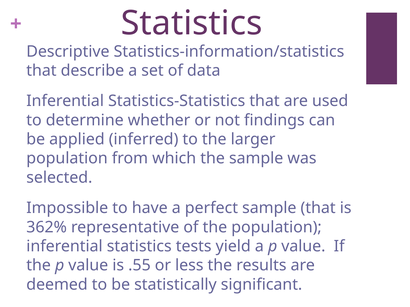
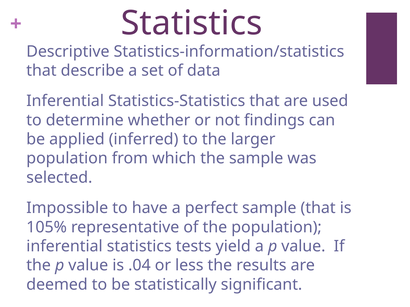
362%: 362% -> 105%
.55: .55 -> .04
